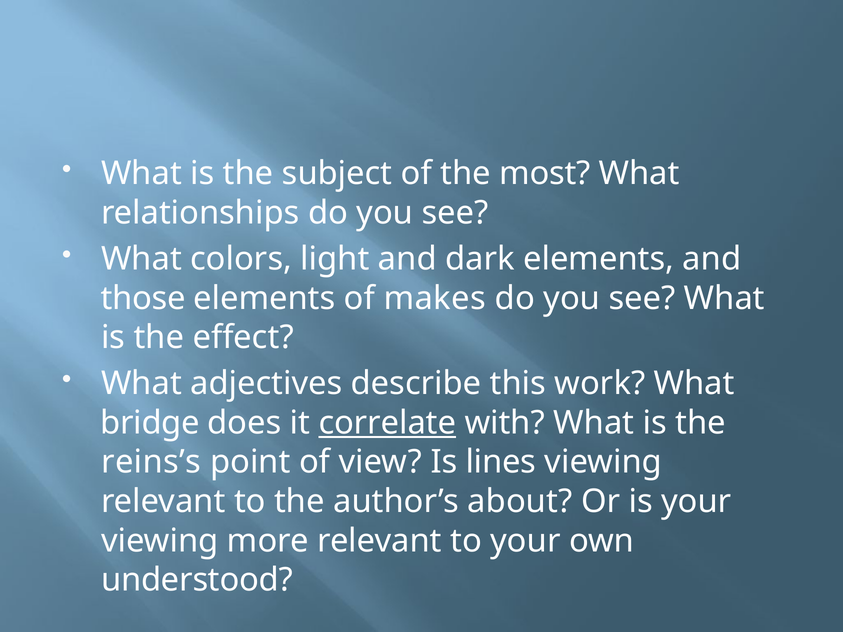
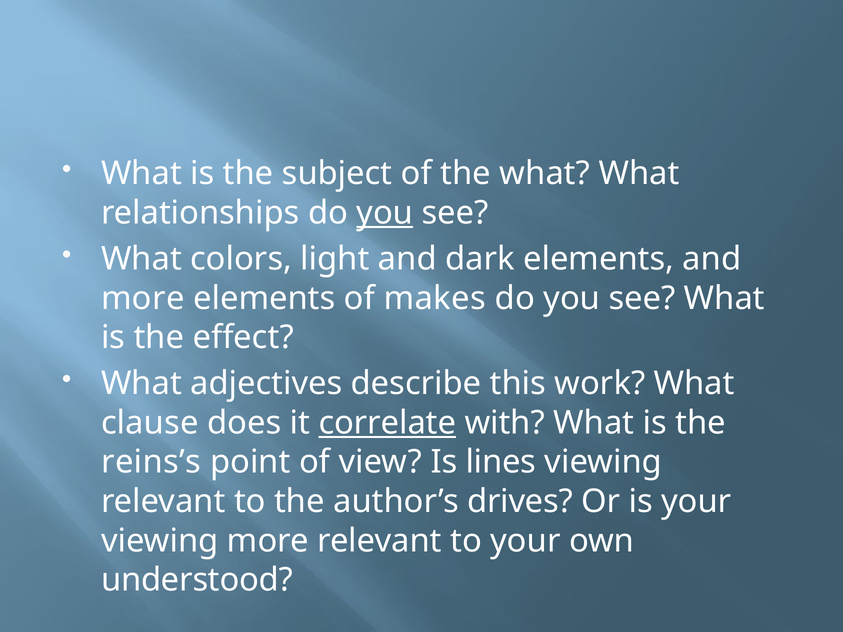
the most: most -> what
you at (385, 213) underline: none -> present
those at (143, 298): those -> more
bridge: bridge -> clause
about: about -> drives
